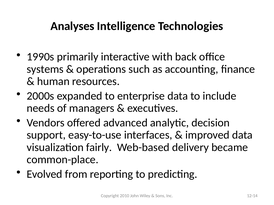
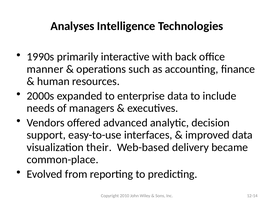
systems: systems -> manner
fairly: fairly -> their
